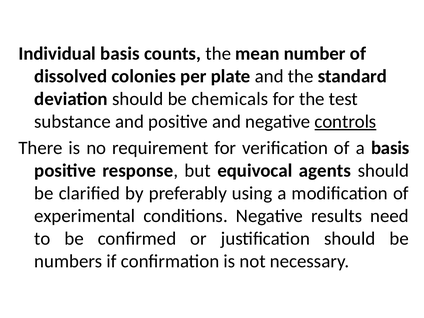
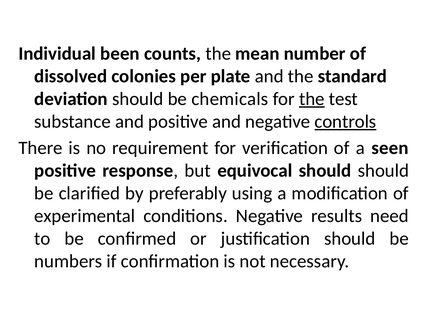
Individual basis: basis -> been
the at (312, 99) underline: none -> present
a basis: basis -> seen
equivocal agents: agents -> should
